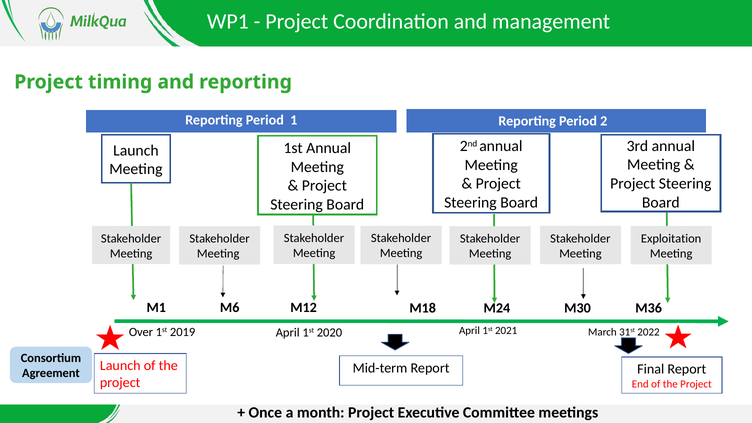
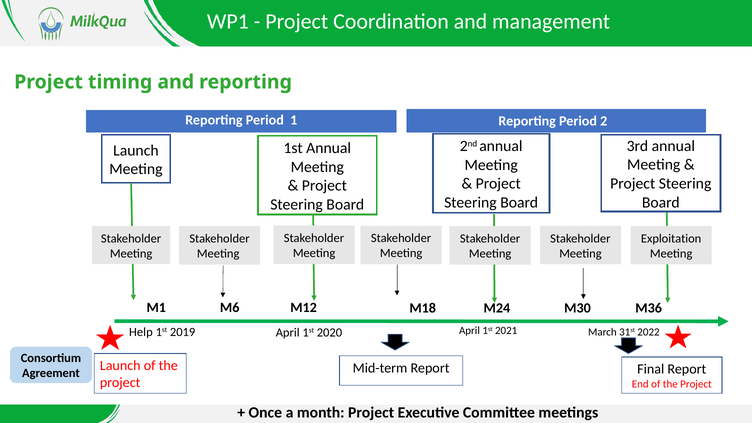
Over: Over -> Help
